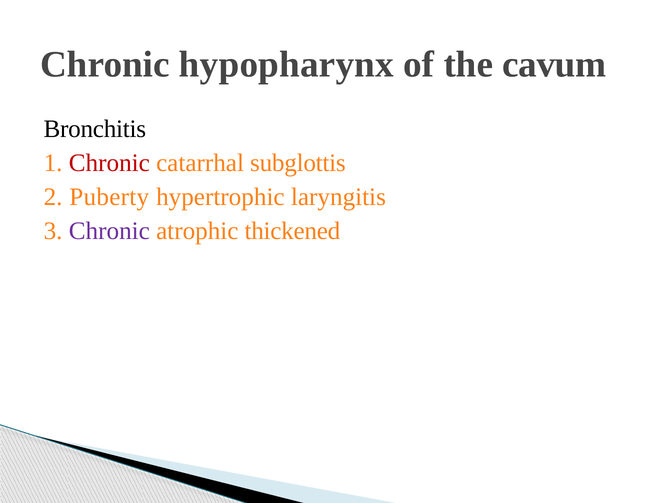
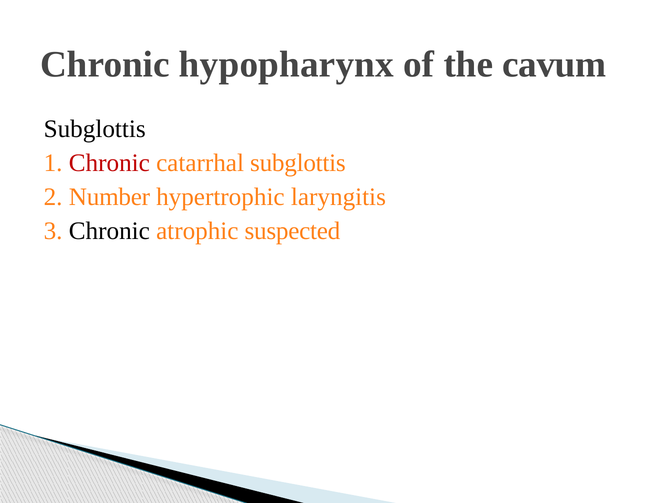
Bronchitis at (95, 129): Bronchitis -> Subglottis
Puberty: Puberty -> Number
Chronic at (109, 231) colour: purple -> black
thickened: thickened -> suspected
